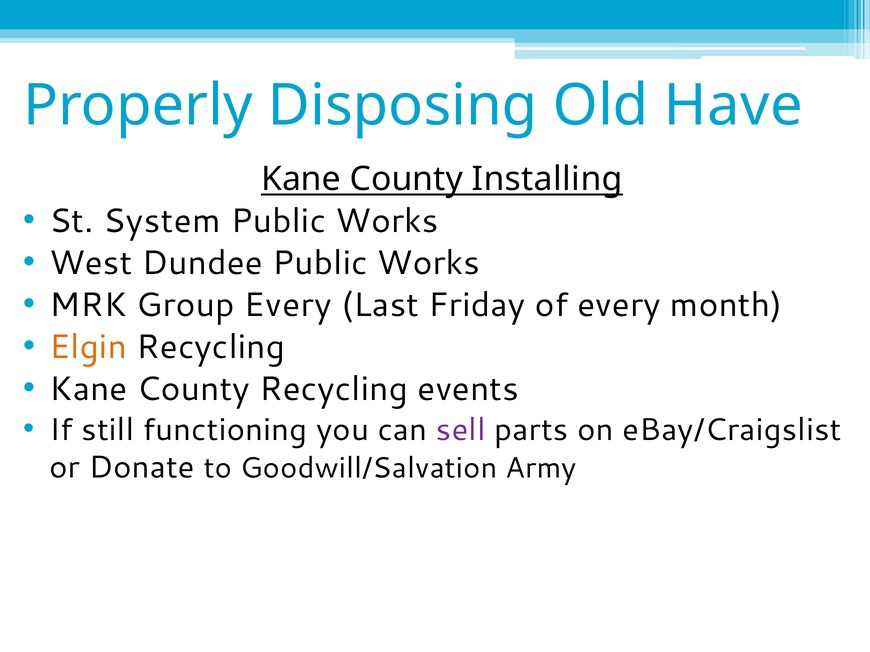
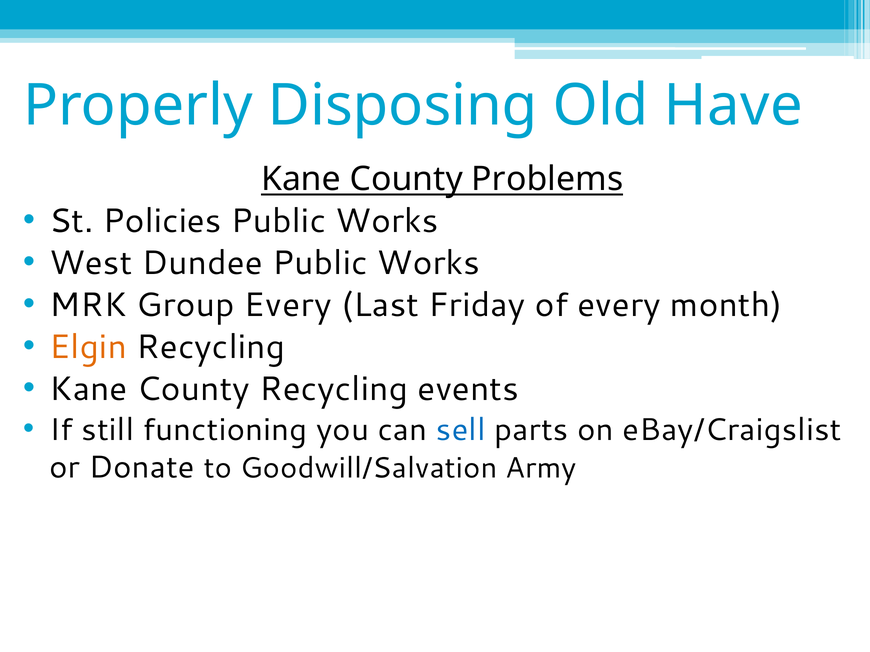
Installing: Installing -> Problems
System: System -> Policies
sell colour: purple -> blue
